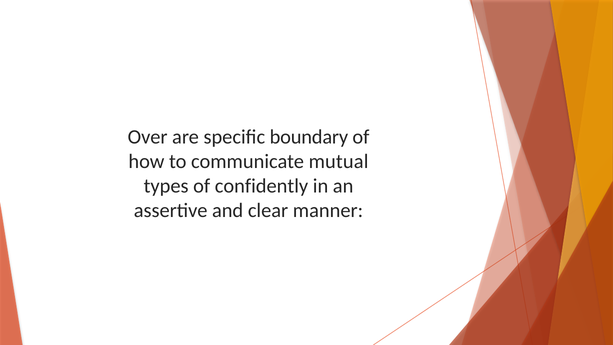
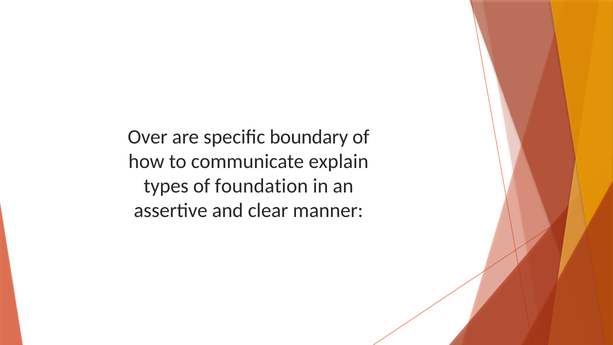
mutual: mutual -> explain
confidently: confidently -> foundation
